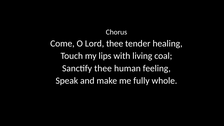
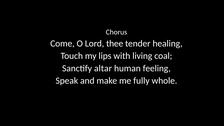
Sanctify thee: thee -> altar
